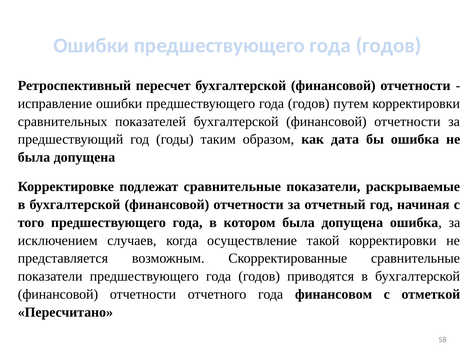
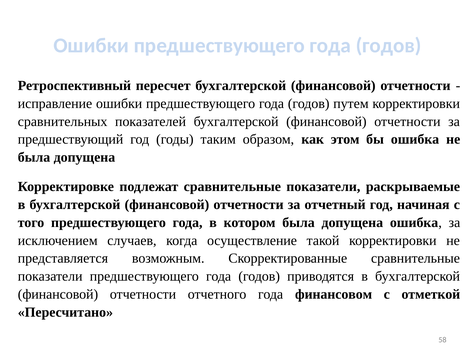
дата: дата -> этом
